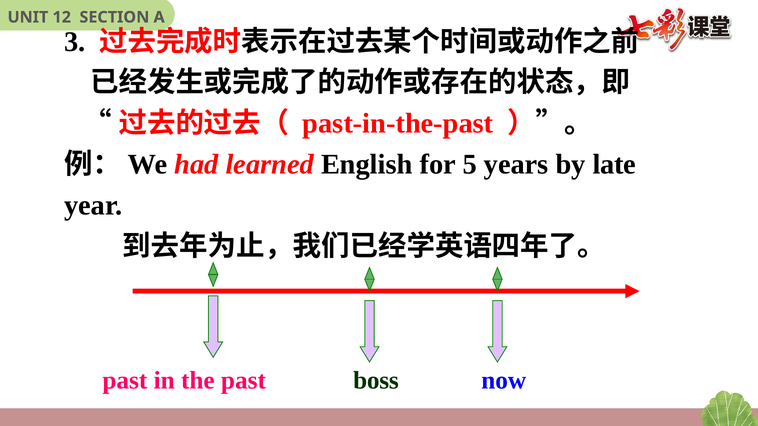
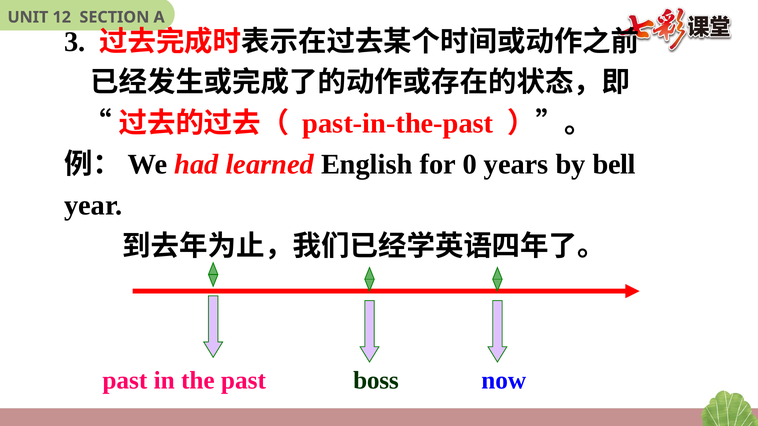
5: 5 -> 0
late: late -> bell
